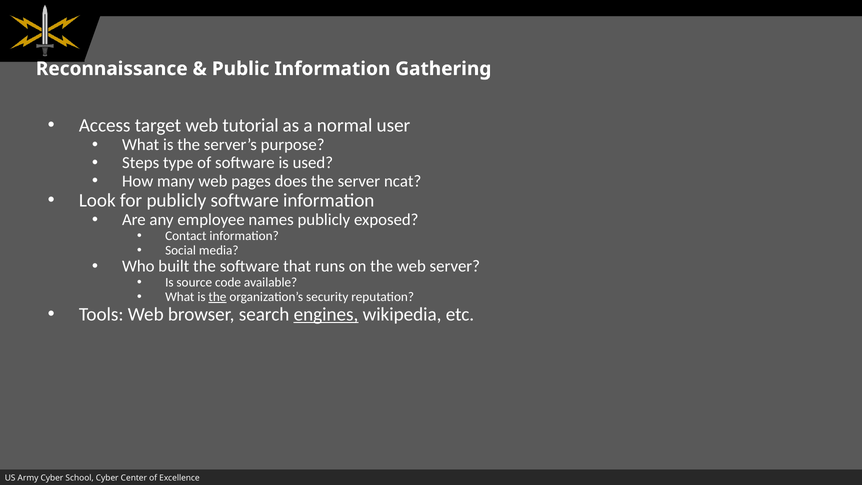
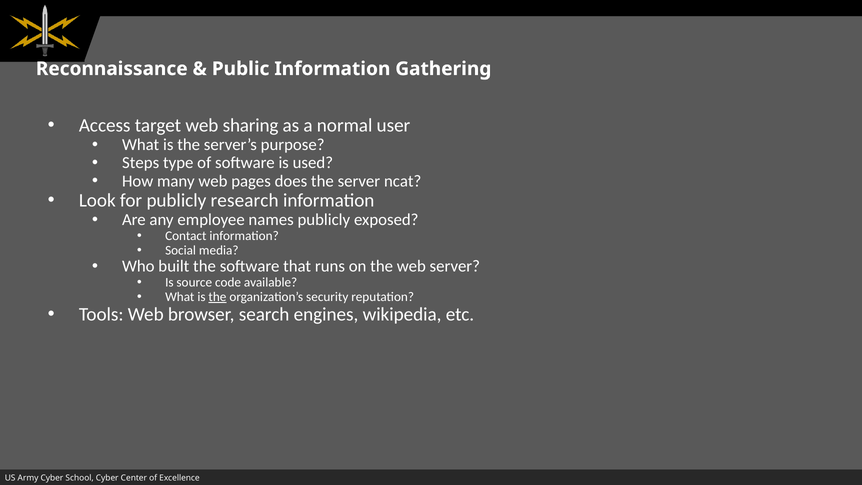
tutorial: tutorial -> sharing
publicly software: software -> research
engines underline: present -> none
